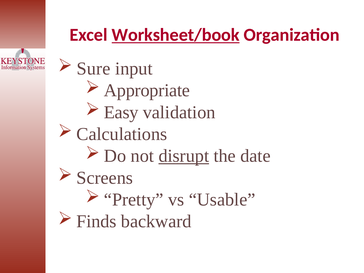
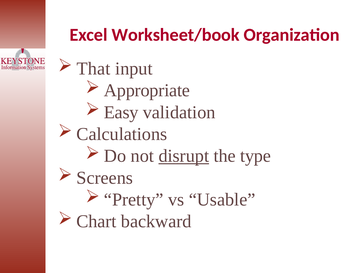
Worksheet/book underline: present -> none
Sure: Sure -> That
date: date -> type
Finds: Finds -> Chart
